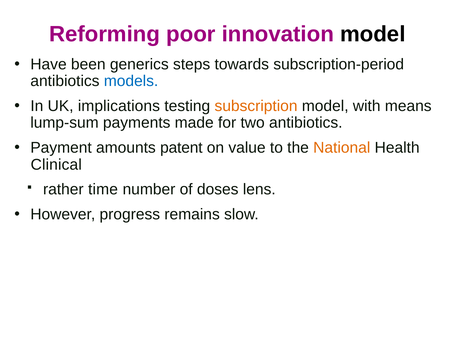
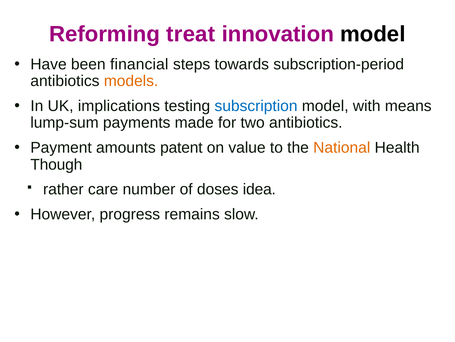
poor: poor -> treat
generics: generics -> financial
models colour: blue -> orange
subscription colour: orange -> blue
Clinical: Clinical -> Though
time: time -> care
lens: lens -> idea
